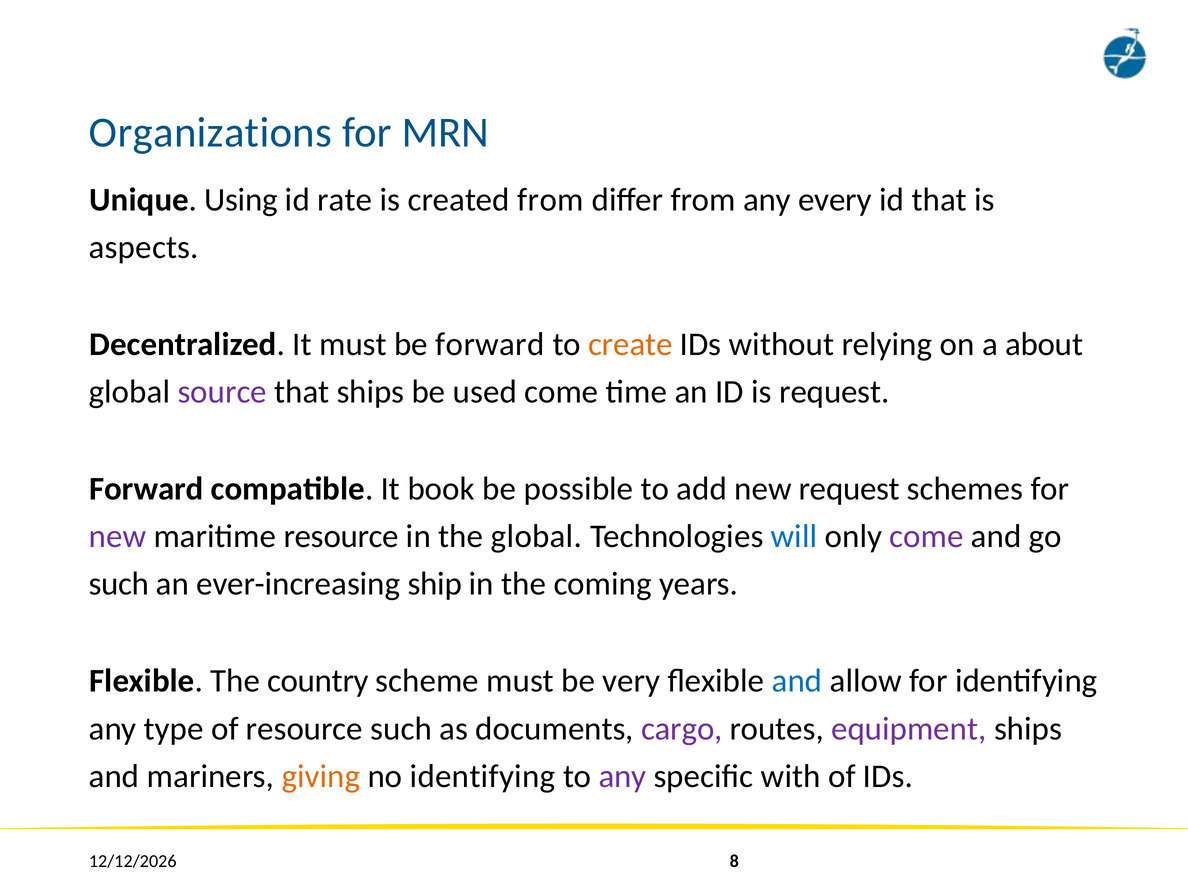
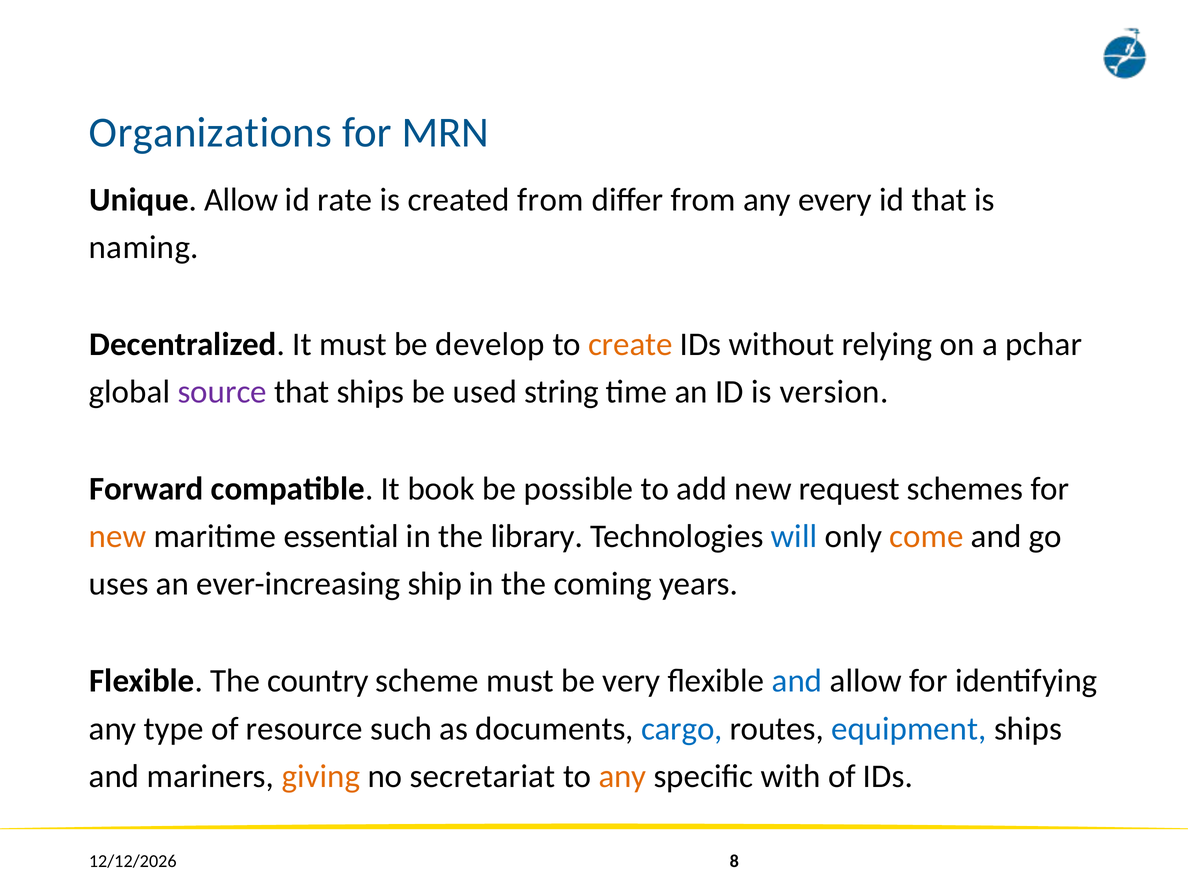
Unique Using: Using -> Allow
aspects: aspects -> naming
be forward: forward -> develop
about: about -> pchar
used come: come -> string
is request: request -> version
new at (118, 536) colour: purple -> orange
maritime resource: resource -> essential
the global: global -> library
come at (926, 536) colour: purple -> orange
such at (119, 584): such -> uses
cargo colour: purple -> blue
equipment colour: purple -> blue
no identifying: identifying -> secretariat
any at (622, 776) colour: purple -> orange
